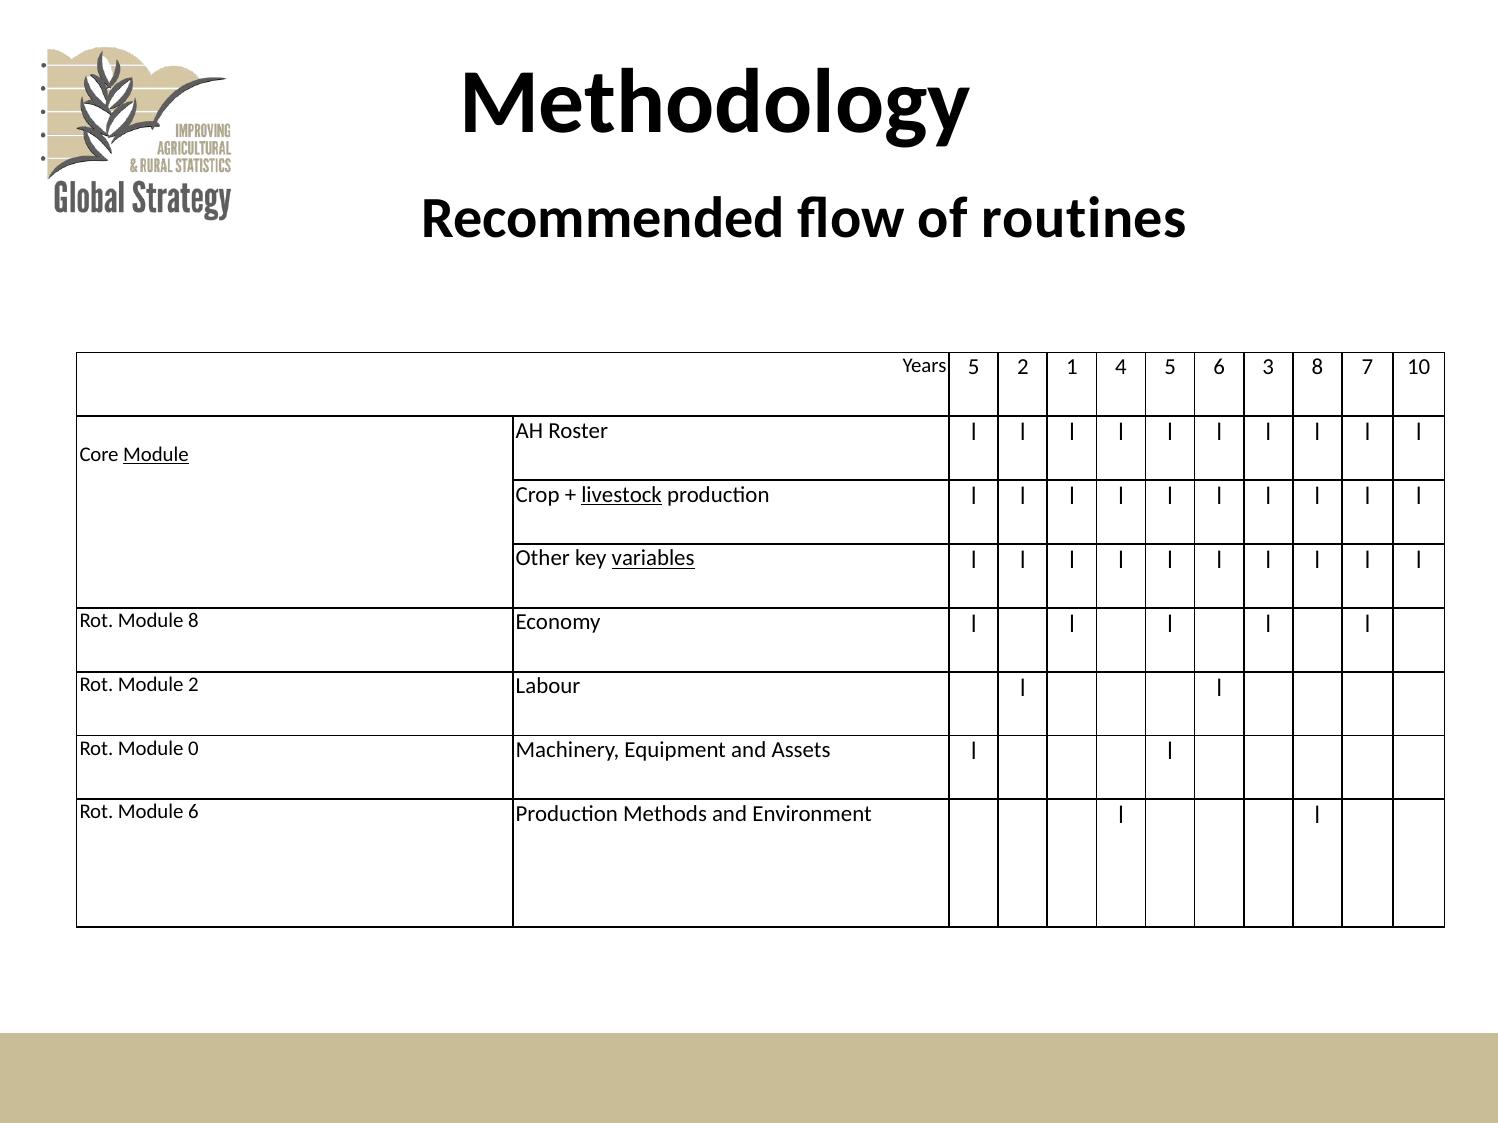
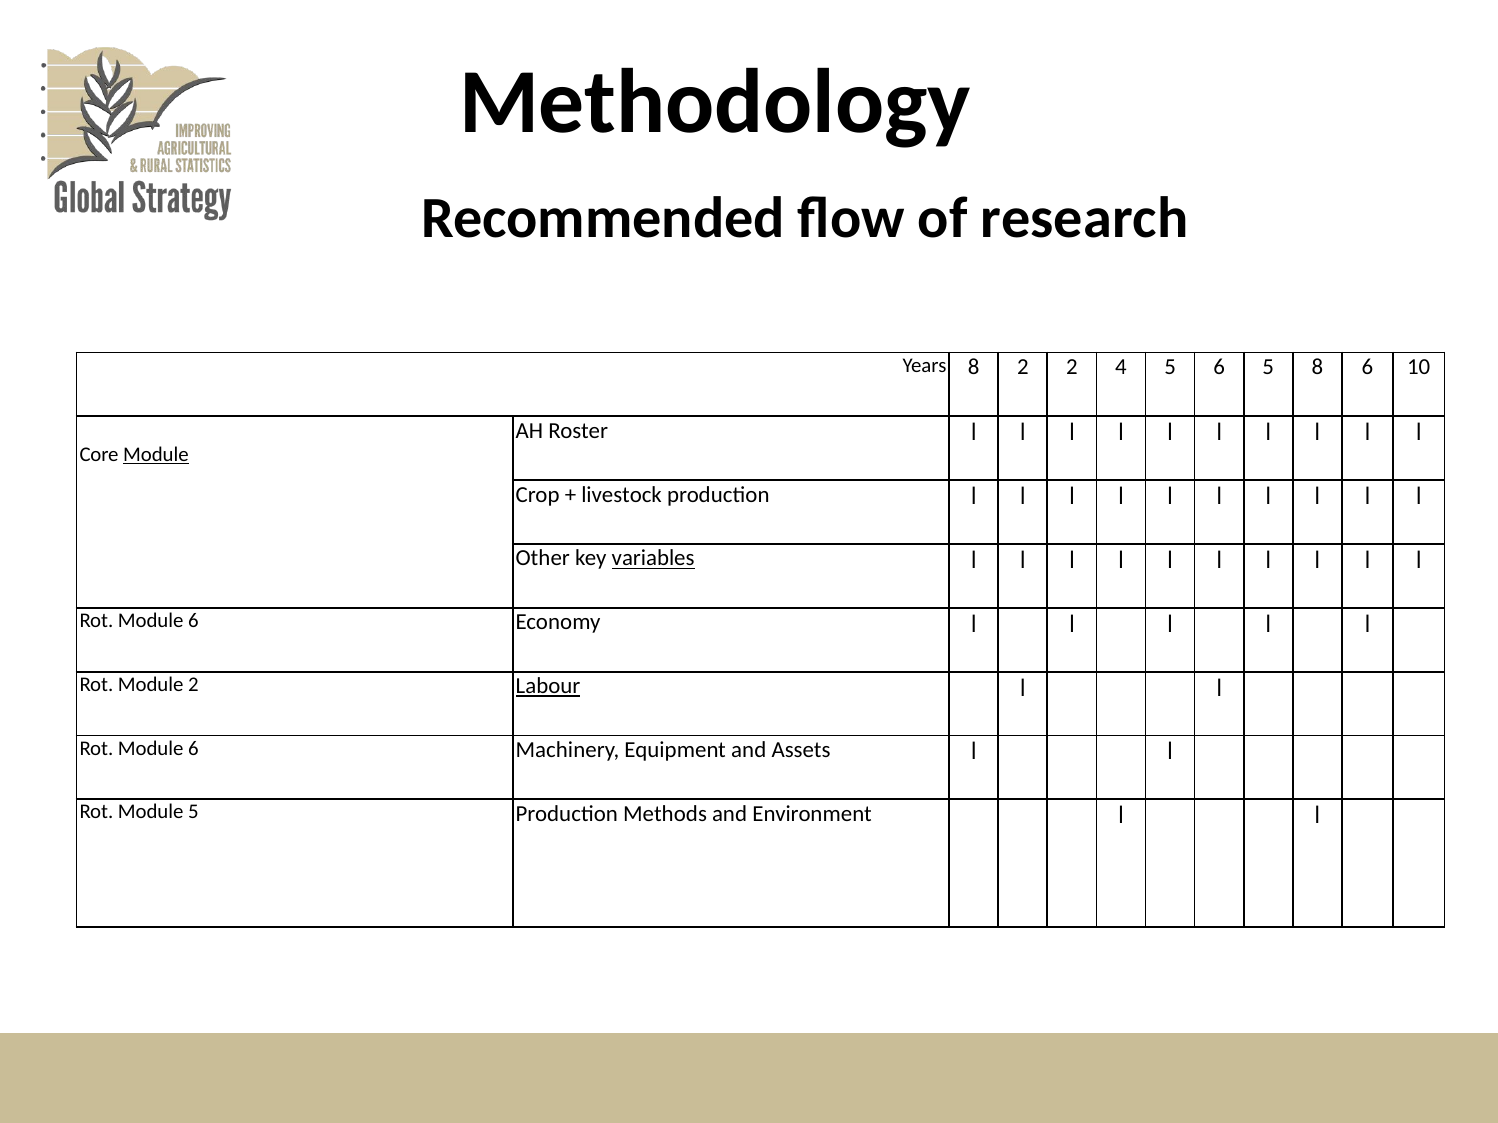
routines: routines -> research
Years 5: 5 -> 8
2 1: 1 -> 2
6 3: 3 -> 5
8 7: 7 -> 6
livestock underline: present -> none
8 at (193, 621): 8 -> 6
Labour underline: none -> present
0 at (193, 749): 0 -> 6
Module 6: 6 -> 5
